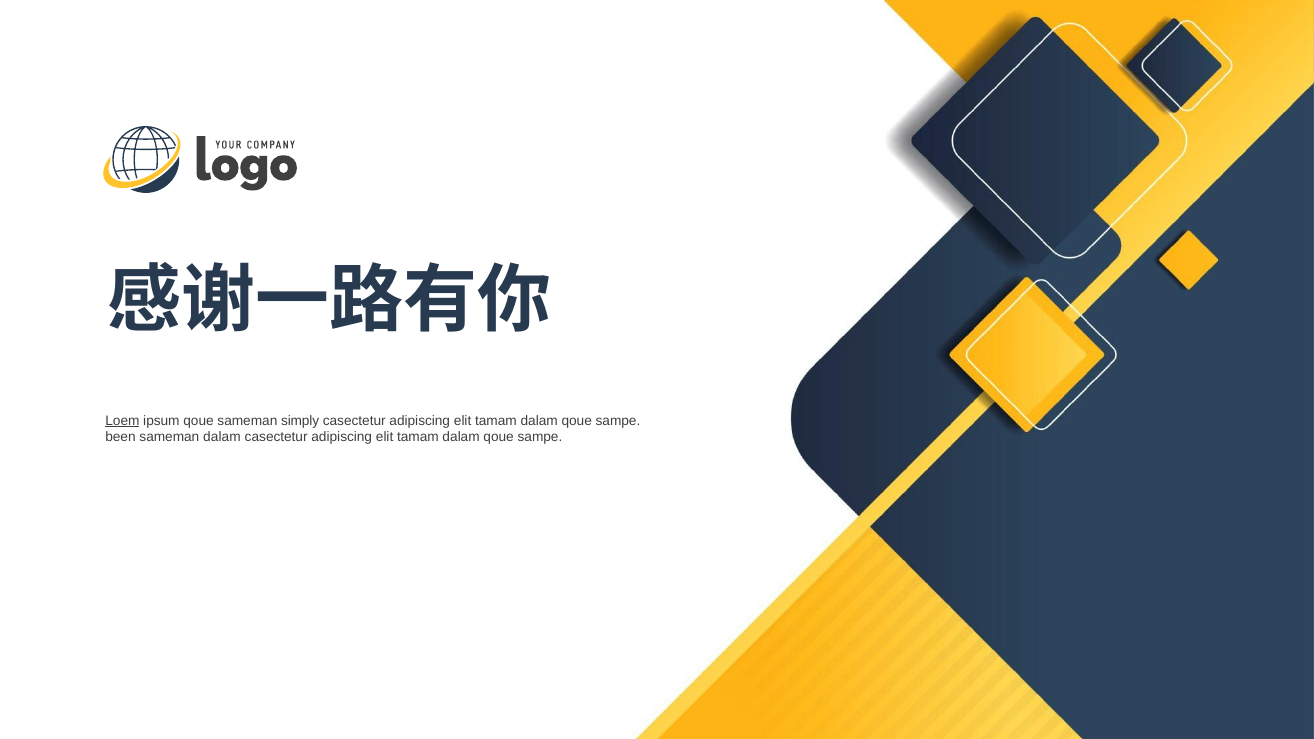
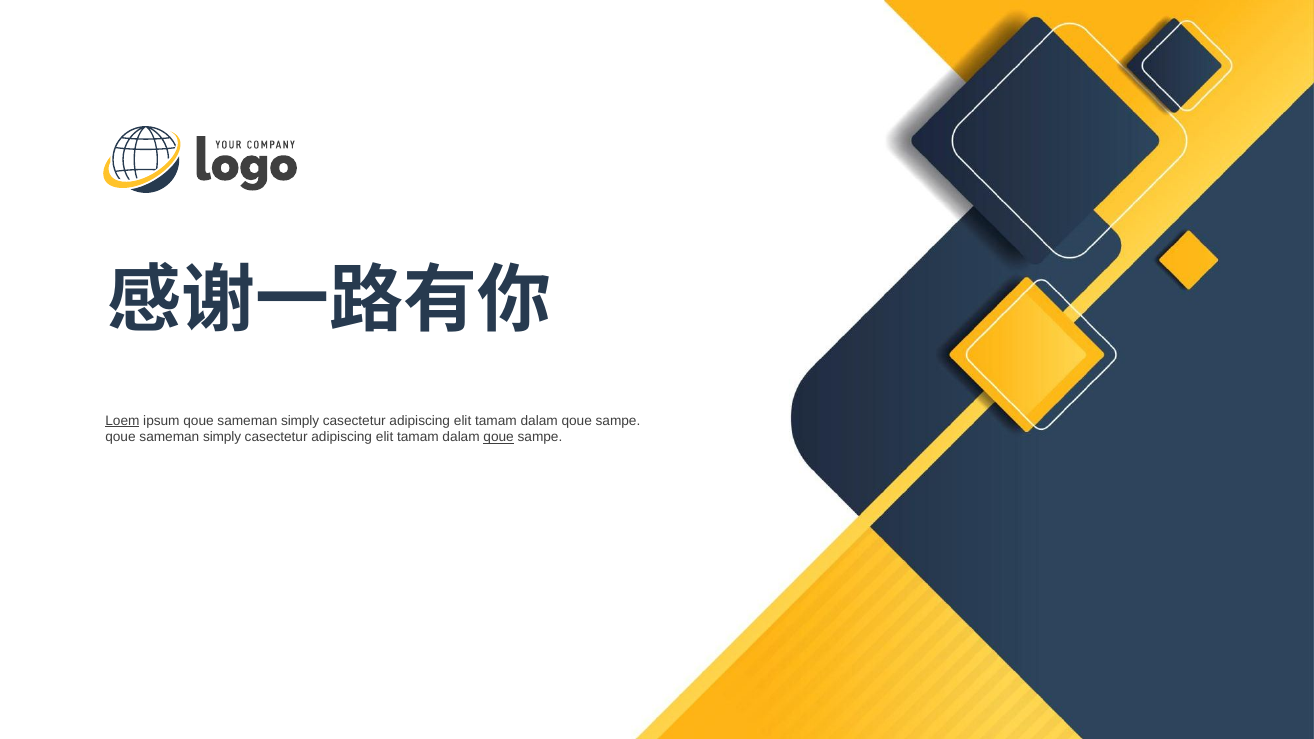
been at (121, 437): been -> qoue
dalam at (222, 437): dalam -> simply
qoue at (499, 437) underline: none -> present
